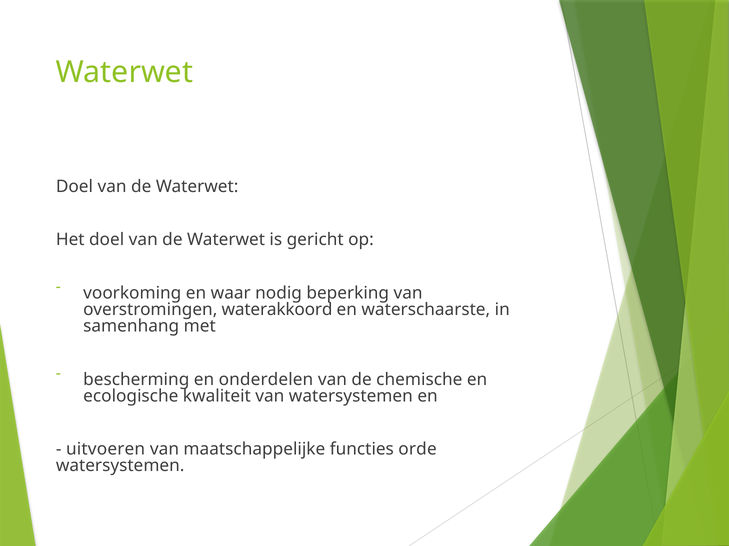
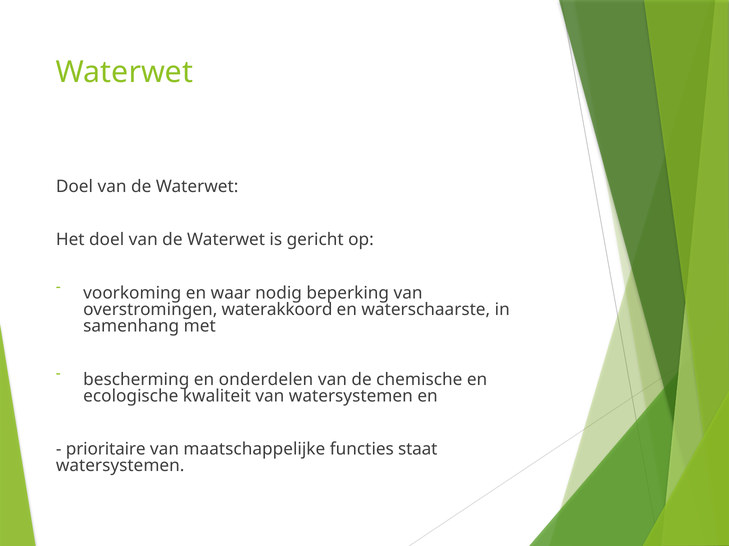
uitvoeren: uitvoeren -> prioritaire
orde: orde -> staat
